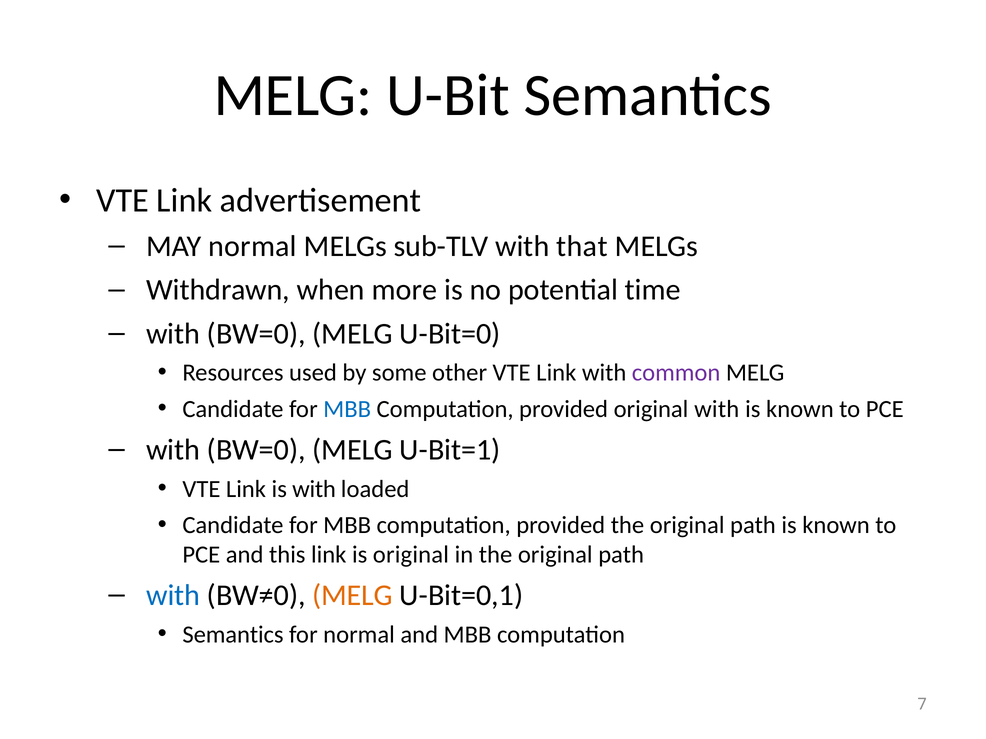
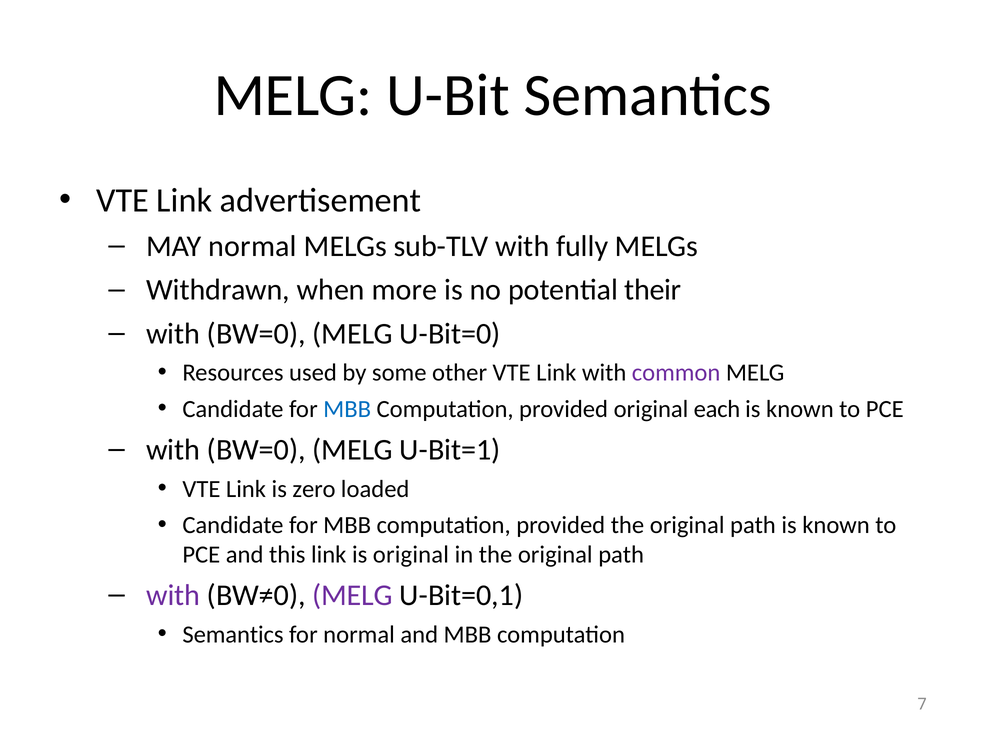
that: that -> fully
time: time -> their
original with: with -> each
is with: with -> zero
with at (173, 596) colour: blue -> purple
MELG at (353, 596) colour: orange -> purple
